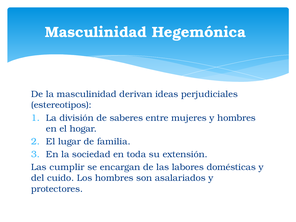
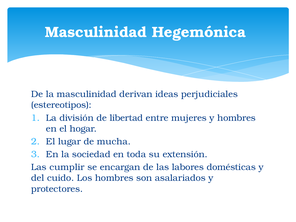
saberes: saberes -> libertad
familia: familia -> mucha
